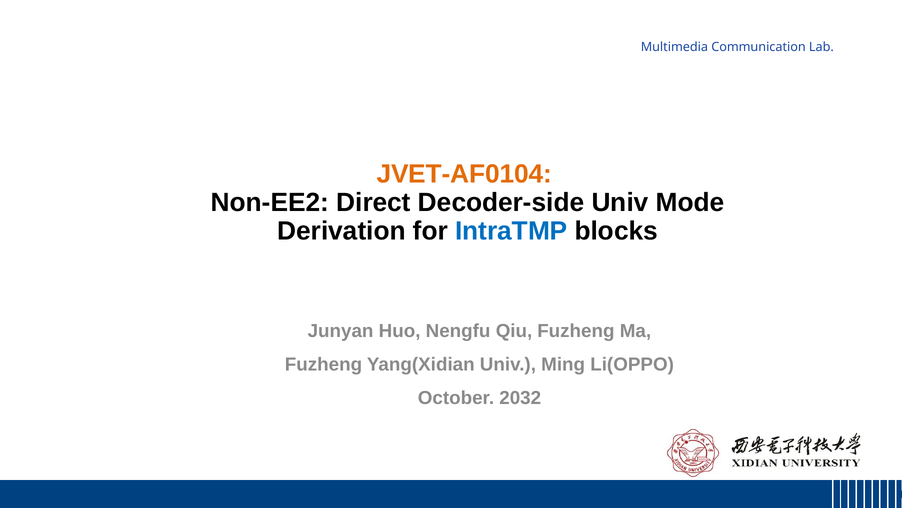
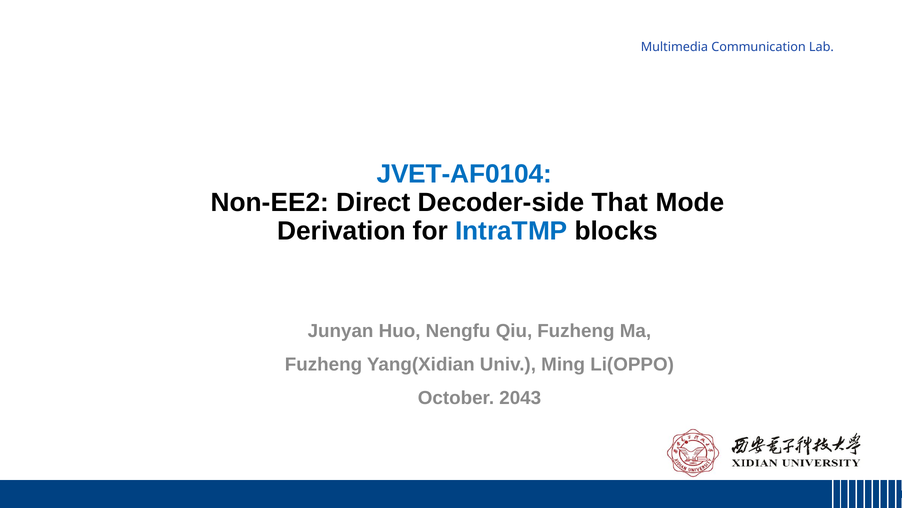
JVET-AF0104 colour: orange -> blue
Decoder-side Univ: Univ -> That
2032: 2032 -> 2043
